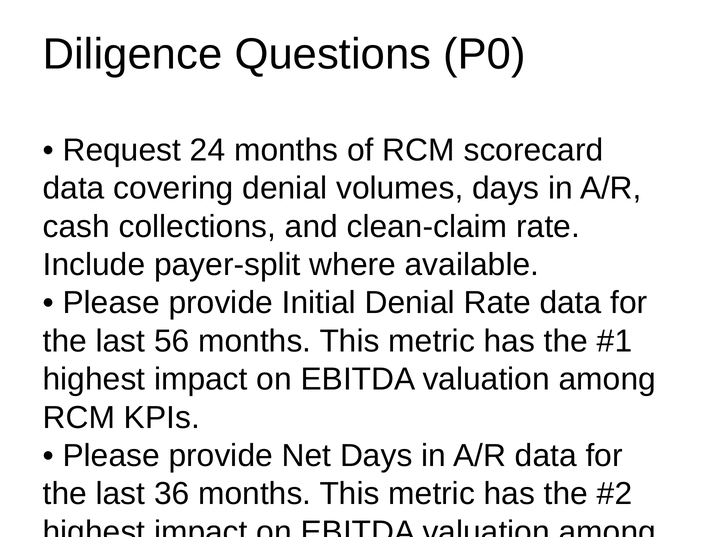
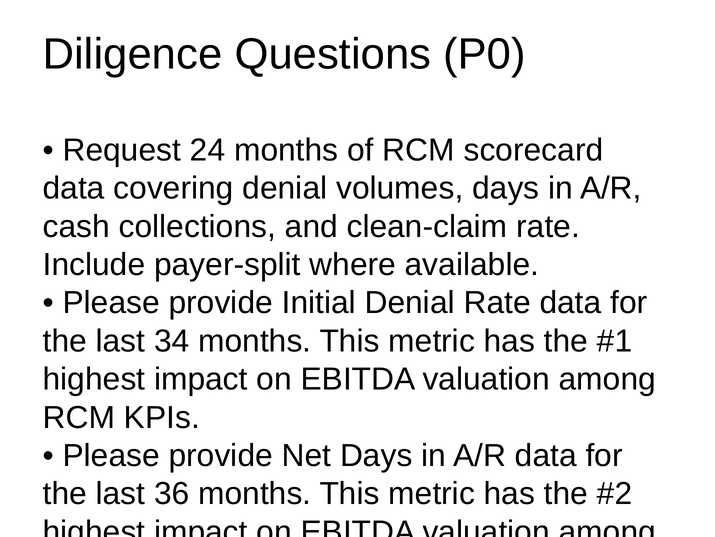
56: 56 -> 34
